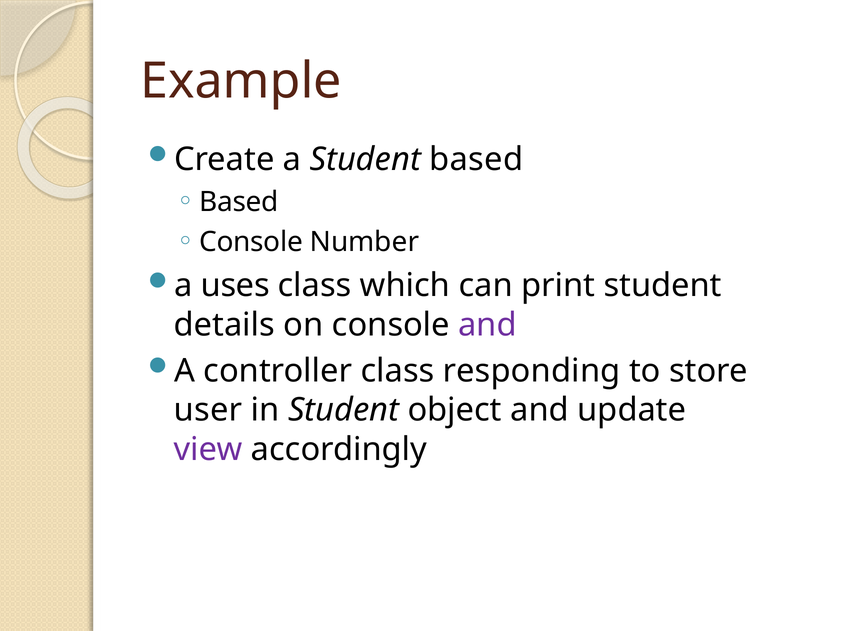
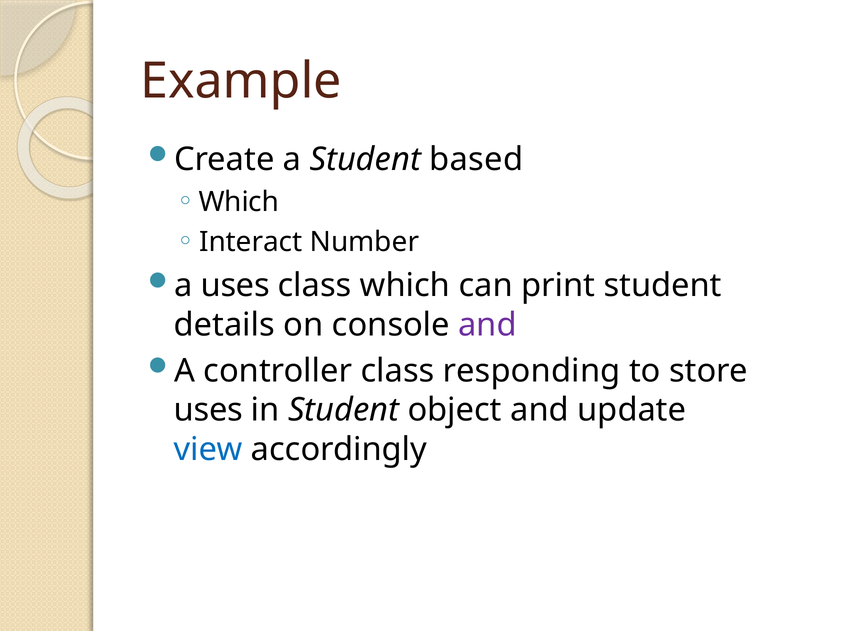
Based at (239, 202): Based -> Which
Console at (251, 242): Console -> Interact
user at (208, 410): user -> uses
view colour: purple -> blue
